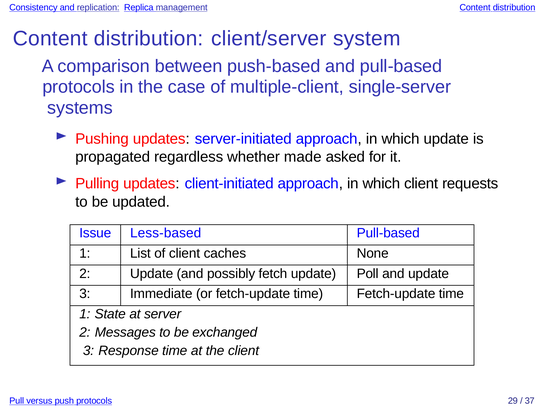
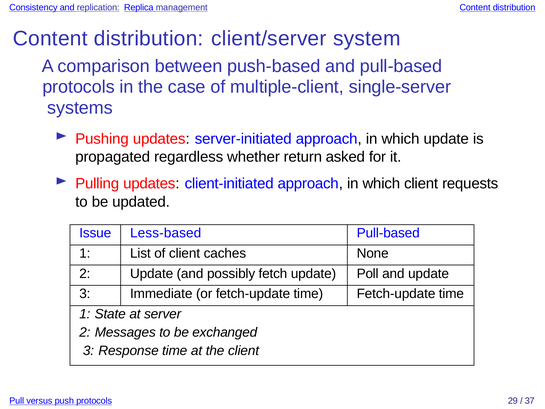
made: made -> return
